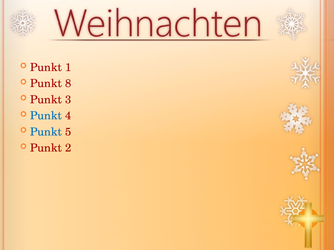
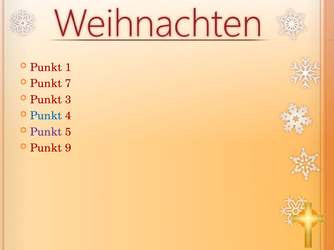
8: 8 -> 7
Punkt at (46, 132) colour: blue -> purple
2: 2 -> 9
